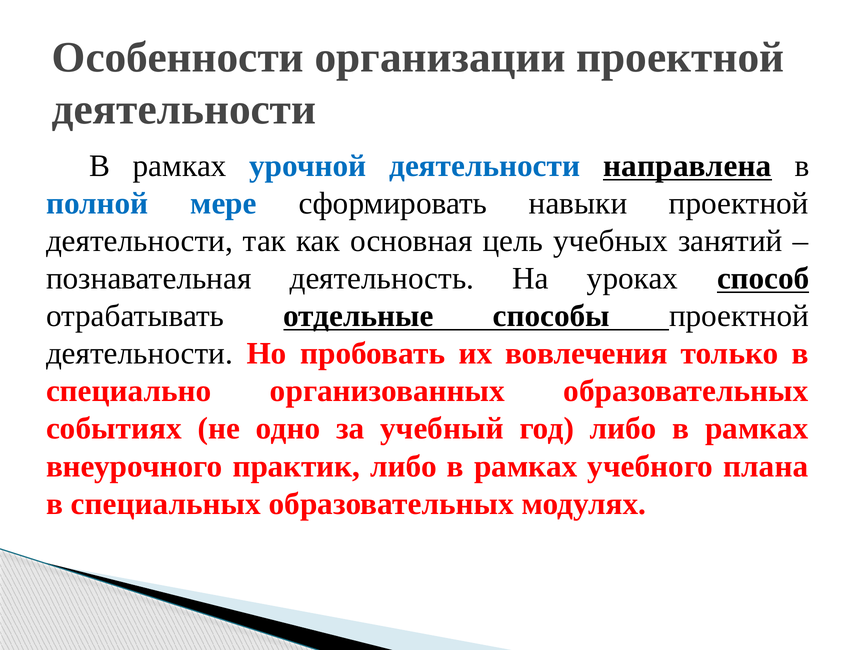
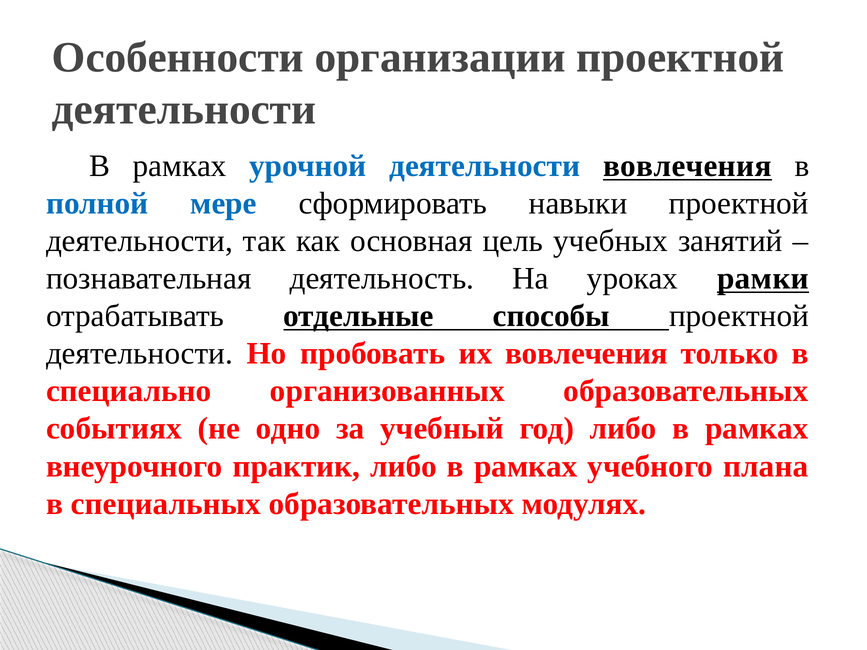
деятельности направлена: направлена -> вовлечения
способ: способ -> рамки
